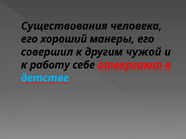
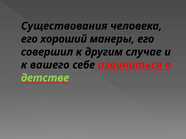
чужой: чужой -> случае
работу: работу -> вашего
отвергают: отвергают -> извиниться
детстве colour: light blue -> light green
